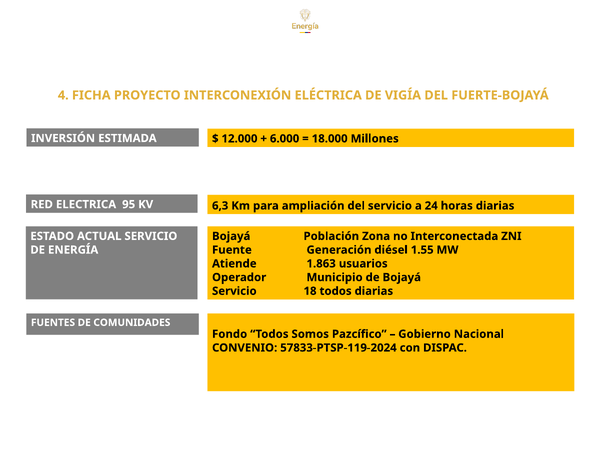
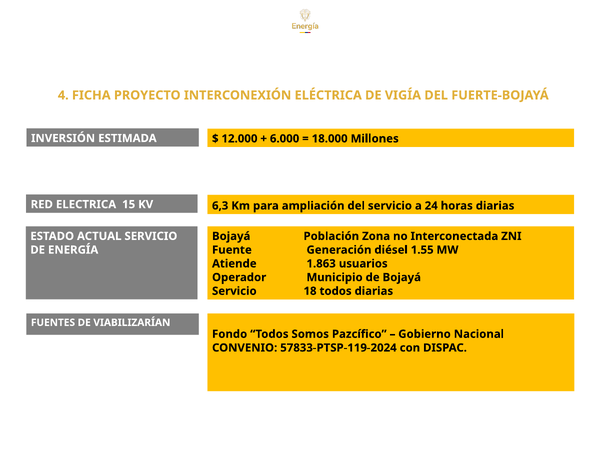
95: 95 -> 15
COMUNIDADES: COMUNIDADES -> VIABILIZARÍAN
